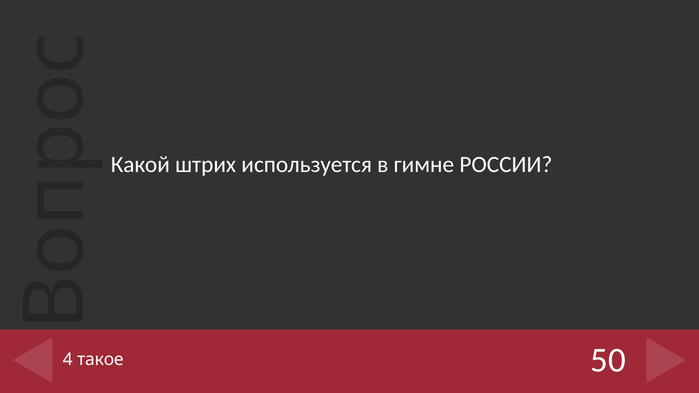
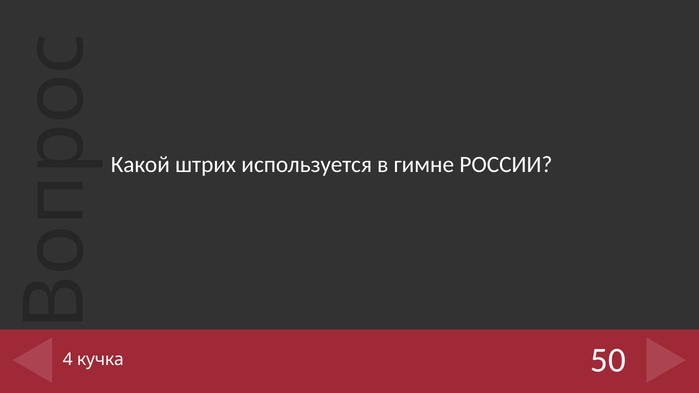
такое: такое -> кучка
